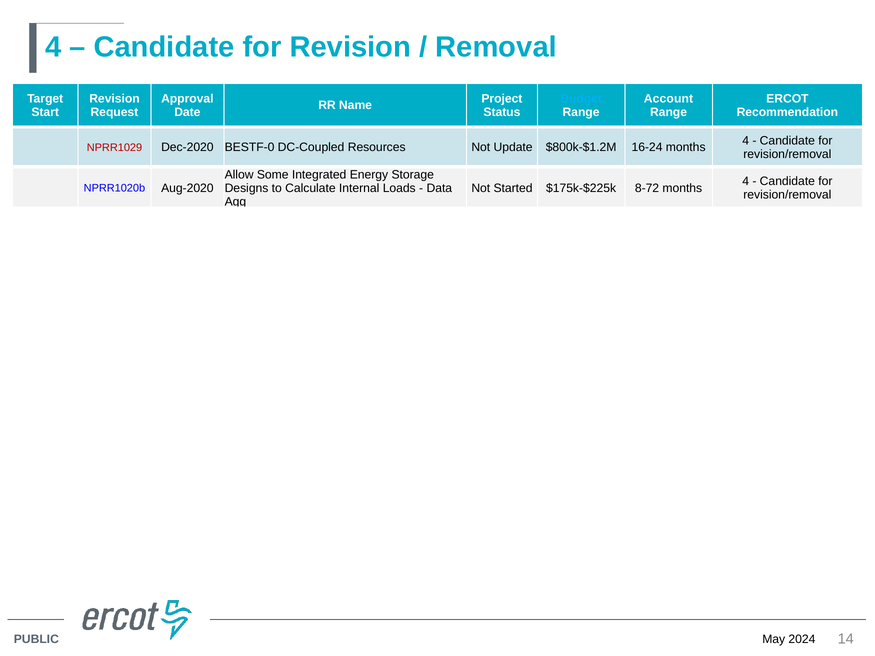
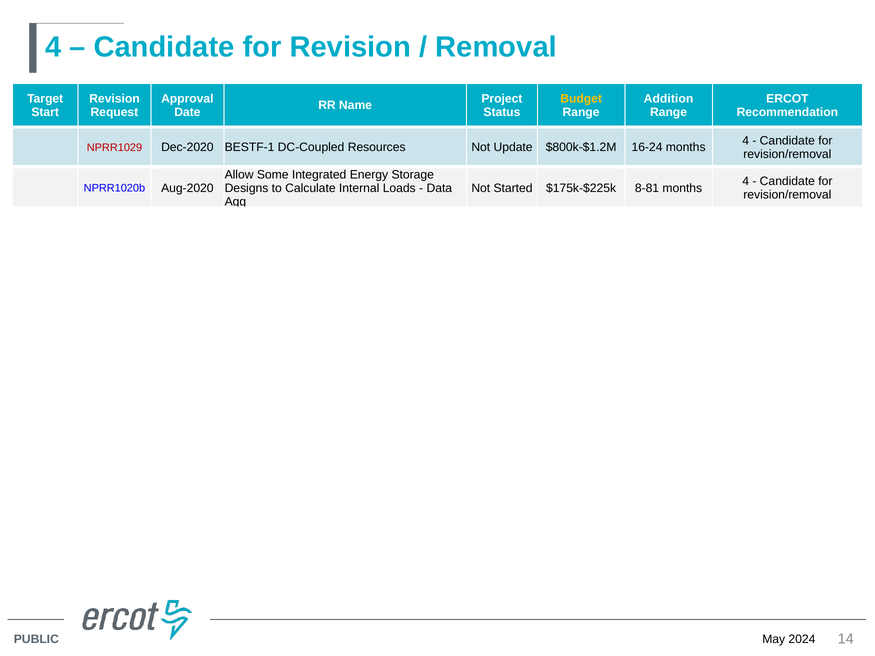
Budget colour: light blue -> yellow
Account: Account -> Addition
BESTF-0: BESTF-0 -> BESTF-1
8-72: 8-72 -> 8-81
